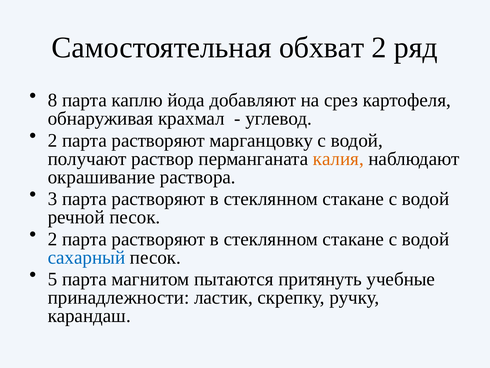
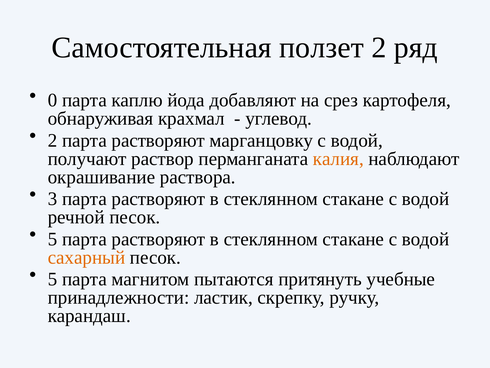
обхват: обхват -> ползет
8: 8 -> 0
2 at (53, 239): 2 -> 5
сахарный colour: blue -> orange
